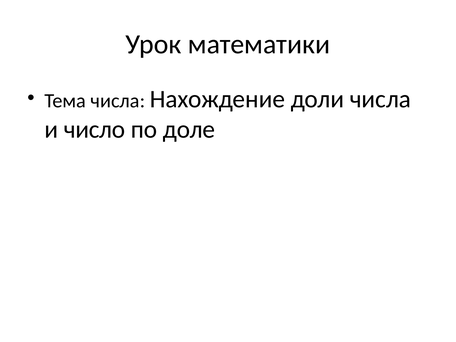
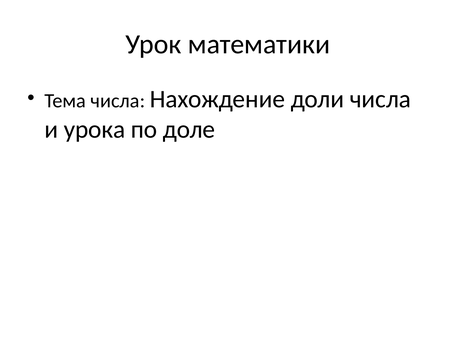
число: число -> урока
